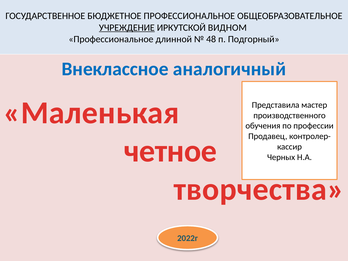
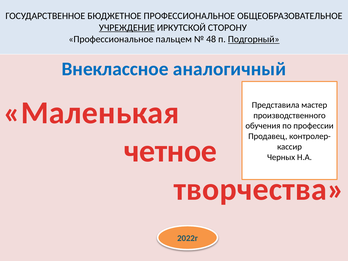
ВИДНОМ: ВИДНОМ -> СТОРОНУ
длинной: длинной -> пальцем
Подгорный underline: none -> present
